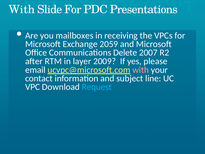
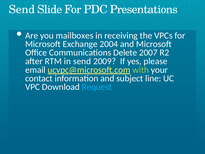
With at (22, 9): With -> Send
2059: 2059 -> 2004
in layer: layer -> send
with at (141, 70) colour: pink -> light green
